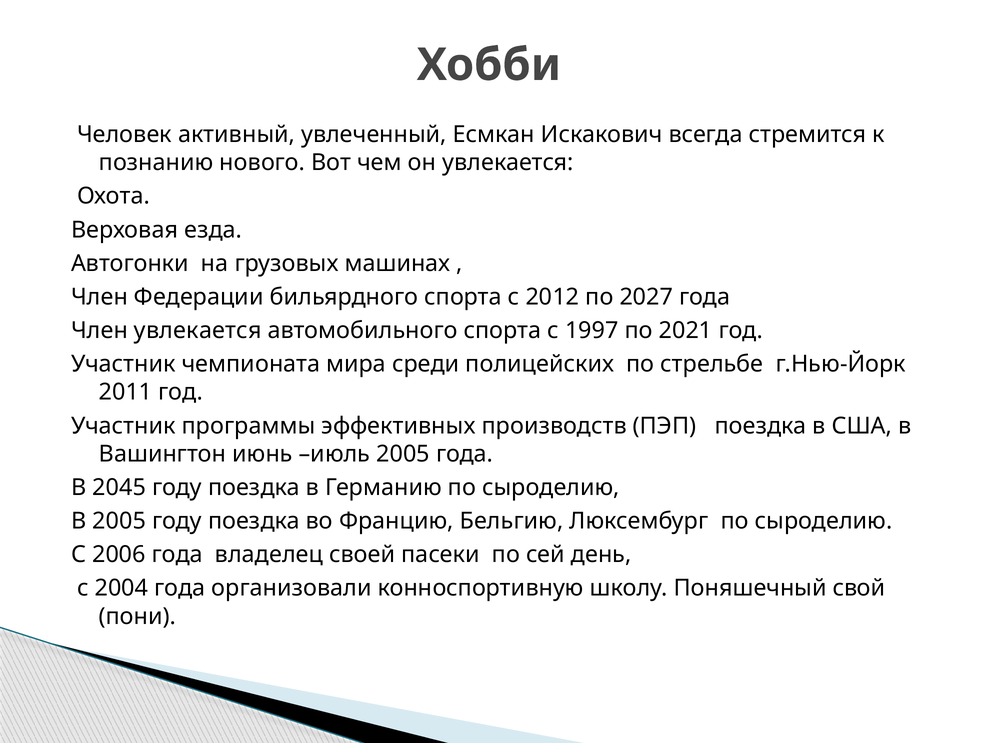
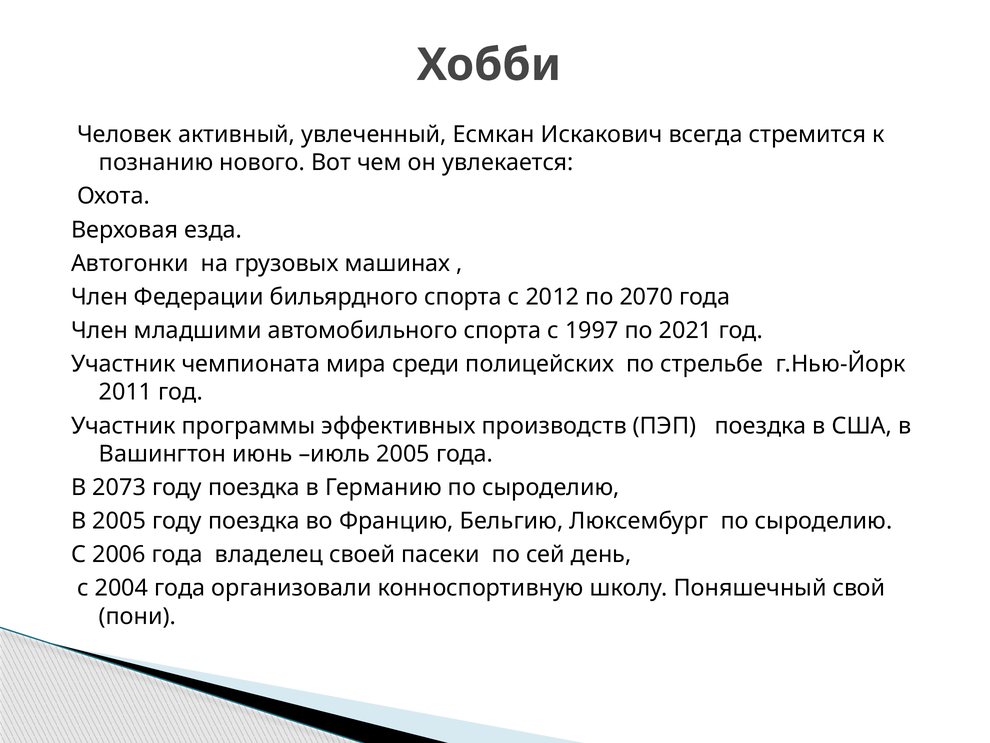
2027: 2027 -> 2070
Член увлекается: увлекается -> младшими
2045: 2045 -> 2073
